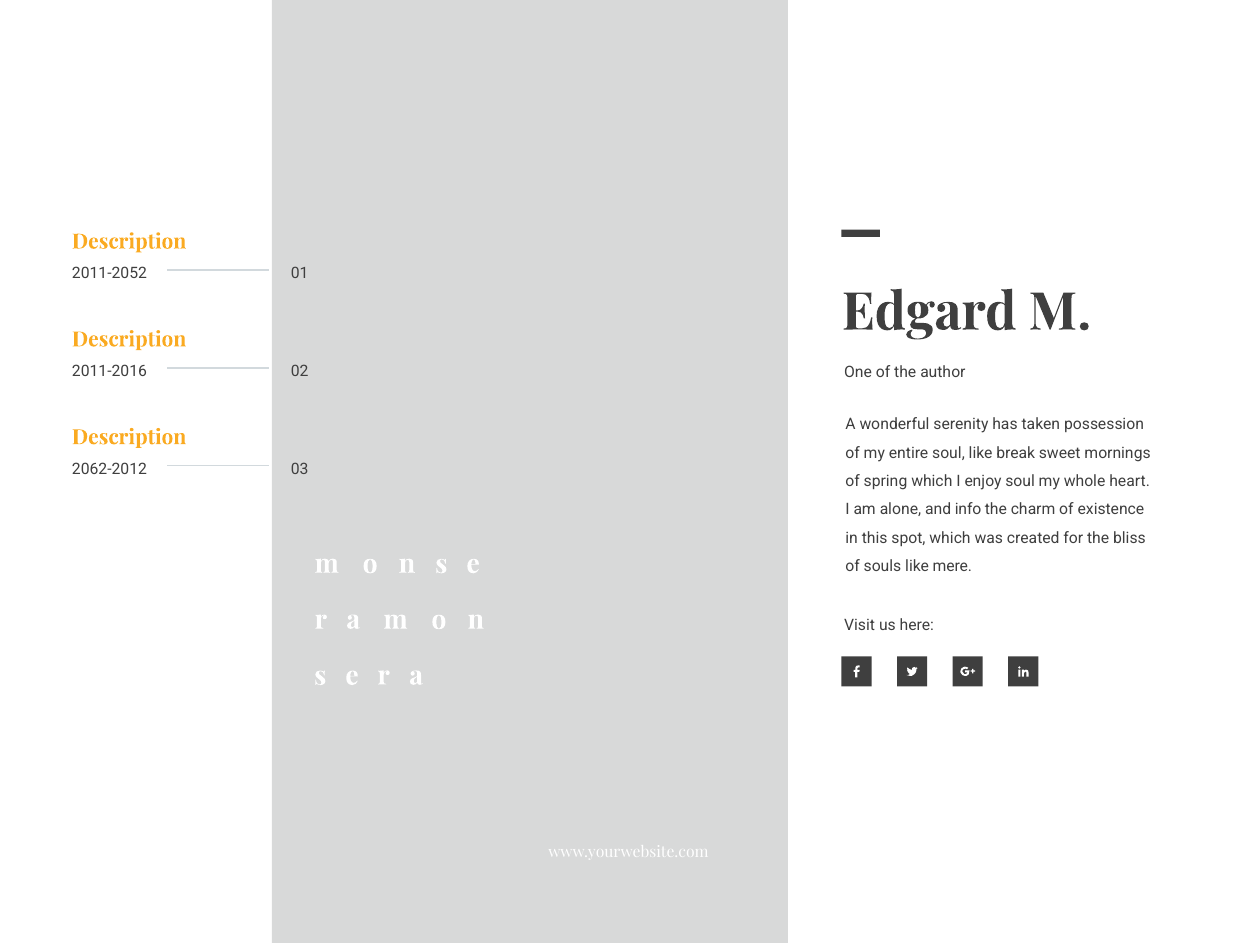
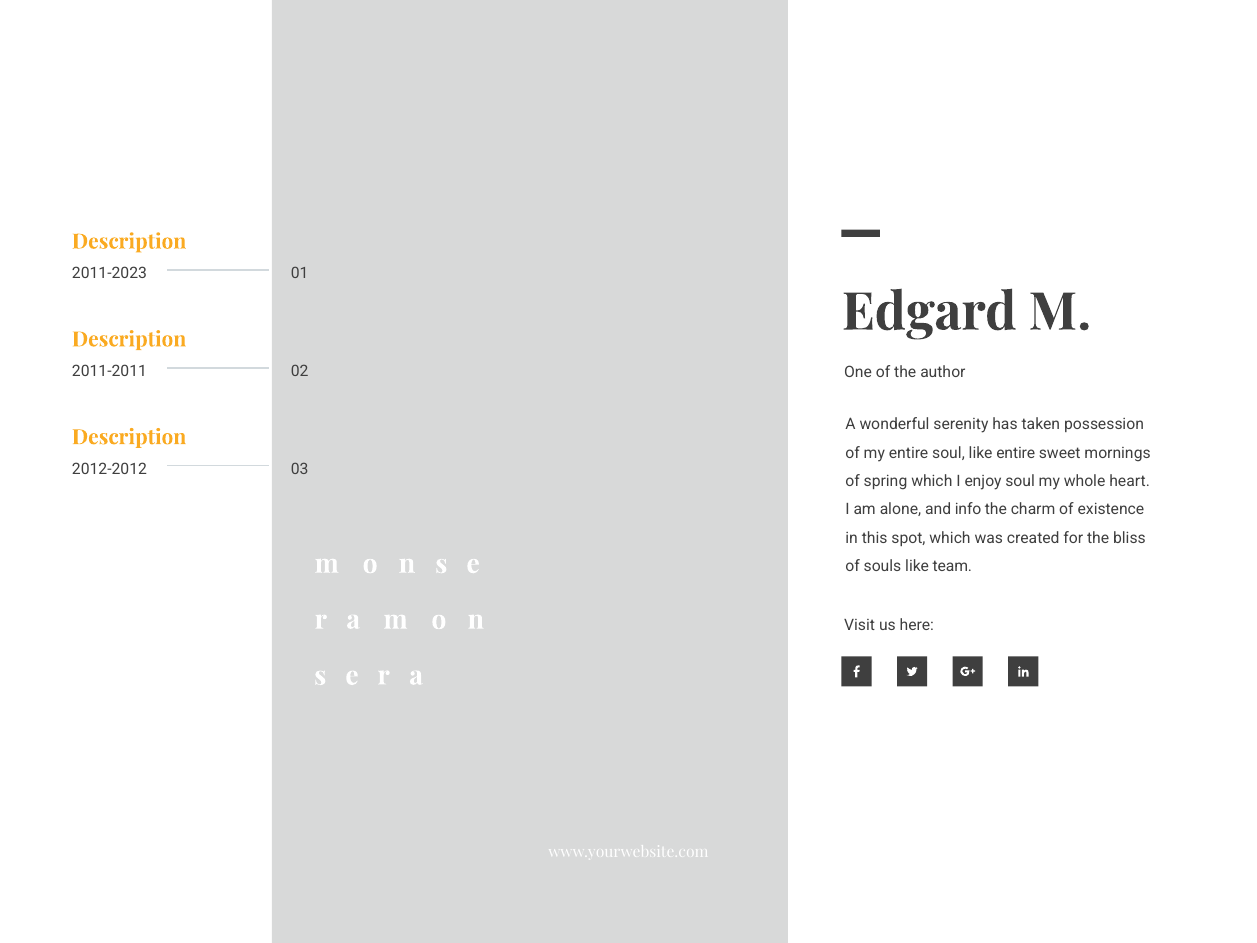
2011-2052: 2011-2052 -> 2011-2023
2011-2016: 2011-2016 -> 2011-2011
like break: break -> entire
2062-2012: 2062-2012 -> 2012-2012
mere: mere -> team
